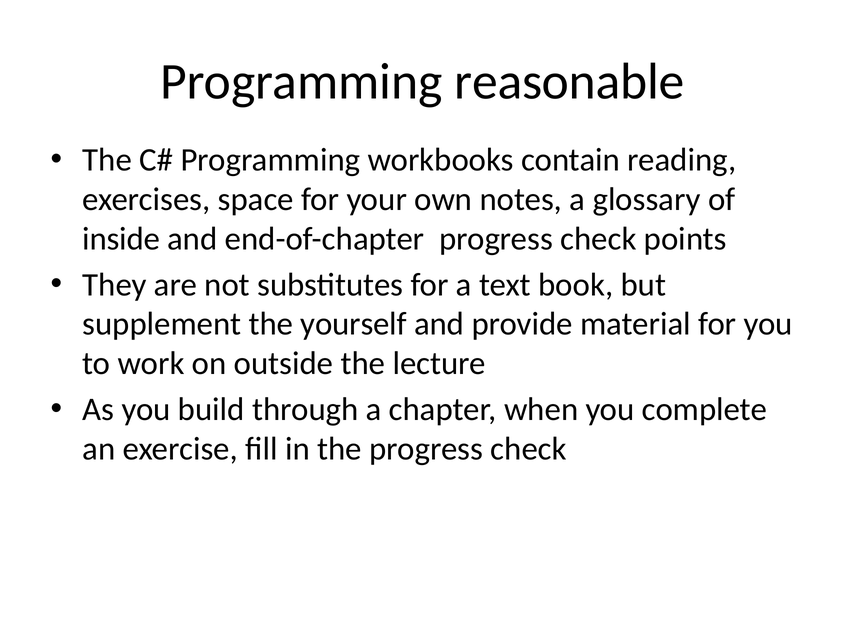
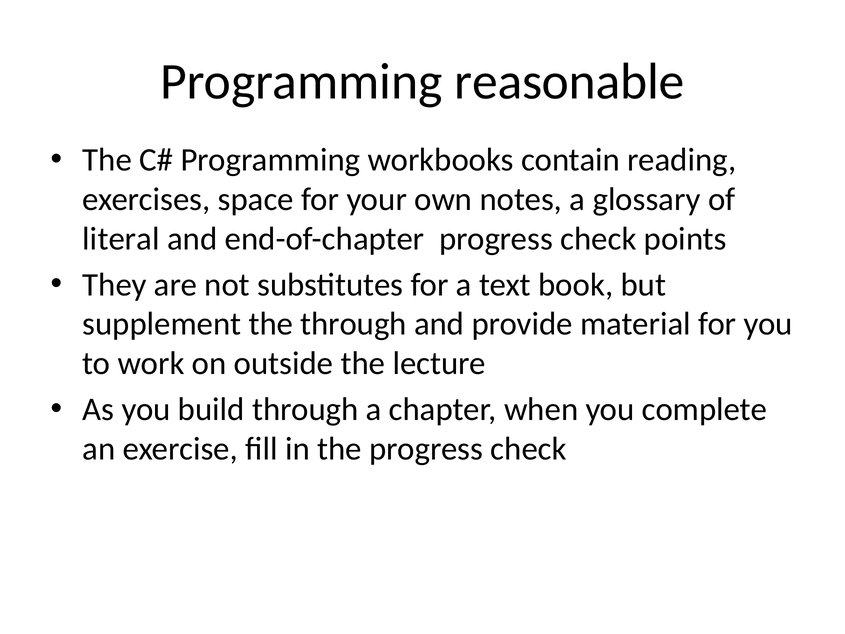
inside: inside -> literal
the yourself: yourself -> through
